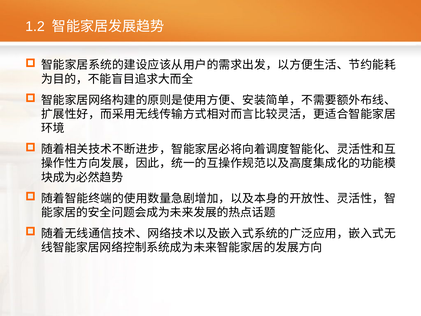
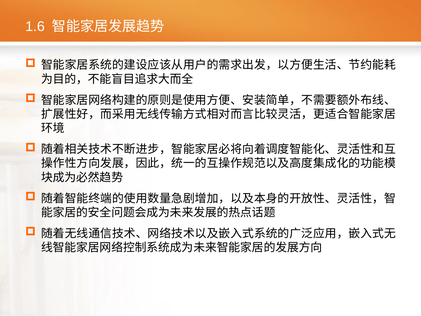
1.2: 1.2 -> 1.6
